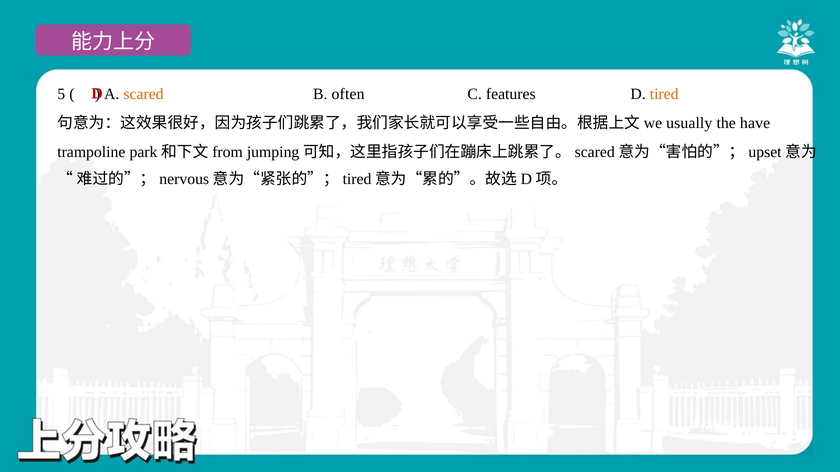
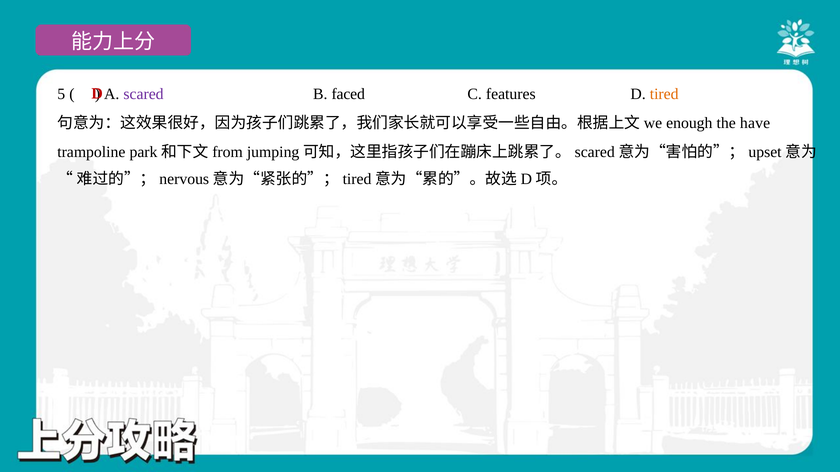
scared colour: orange -> purple
often: often -> faced
usually: usually -> enough
